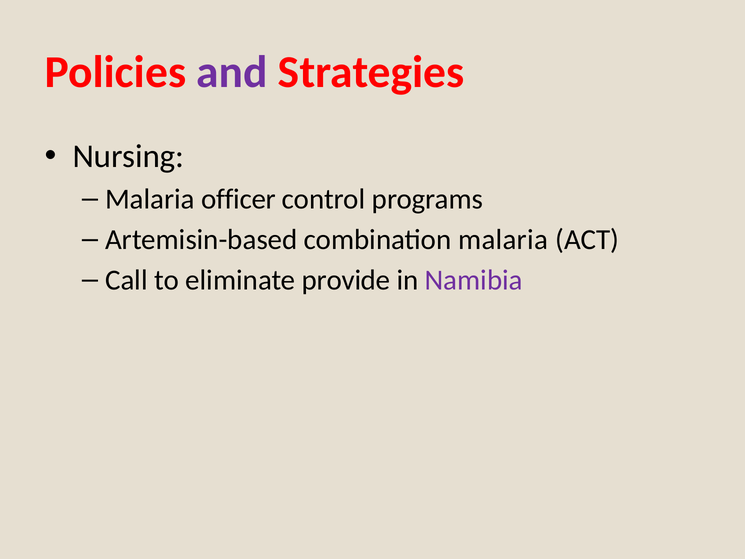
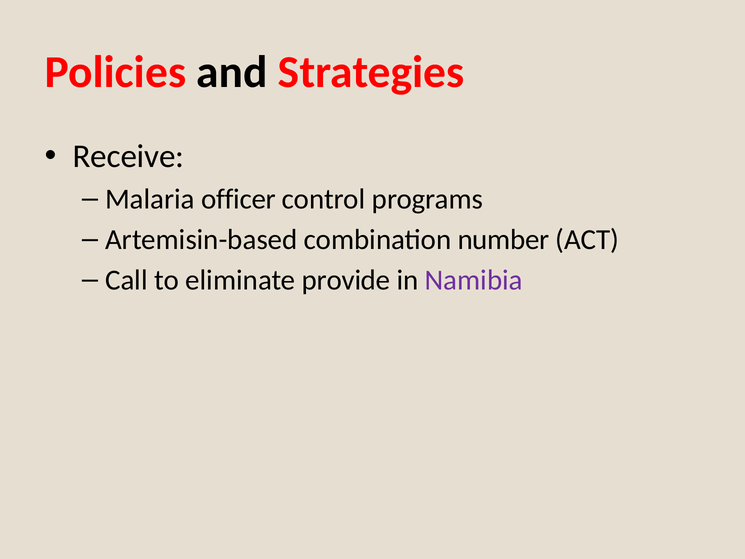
and colour: purple -> black
Nursing: Nursing -> Receive
combination malaria: malaria -> number
